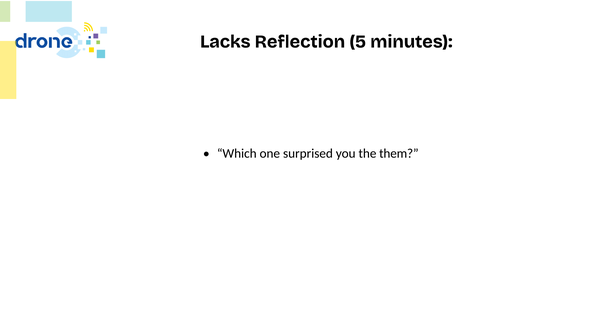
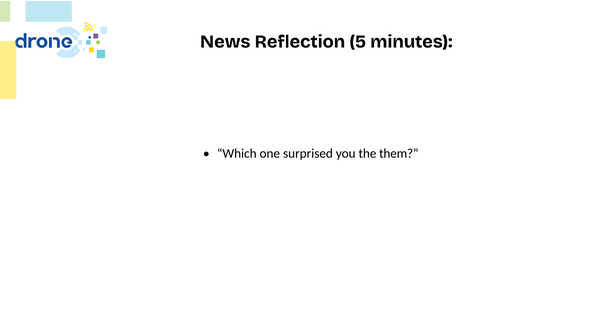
Lacks: Lacks -> News
